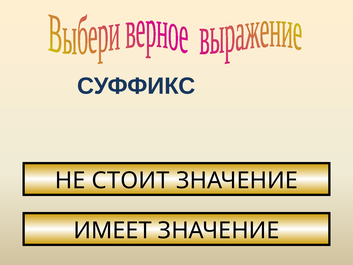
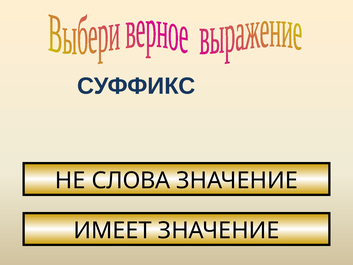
СТОИТ: СТОИТ -> СЛОВА
